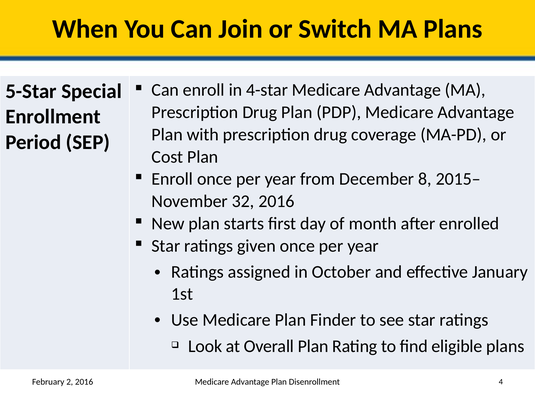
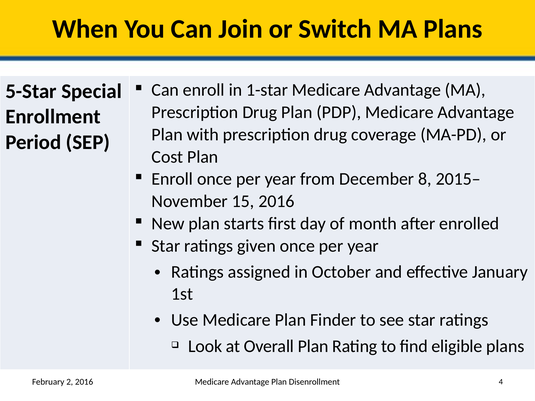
4-star: 4-star -> 1-star
32: 32 -> 15
